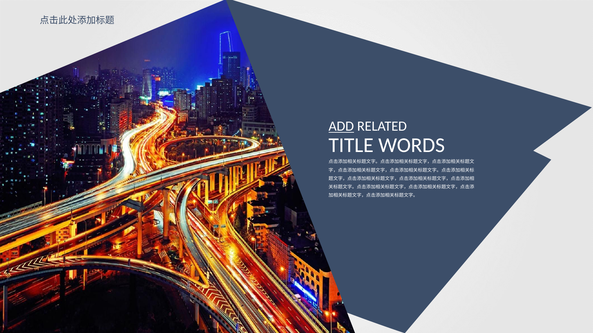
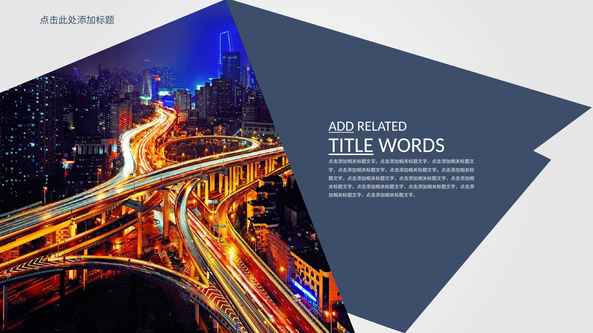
TITLE underline: none -> present
